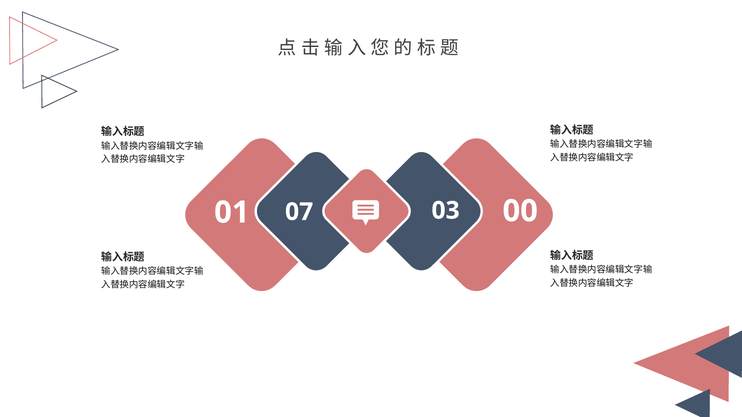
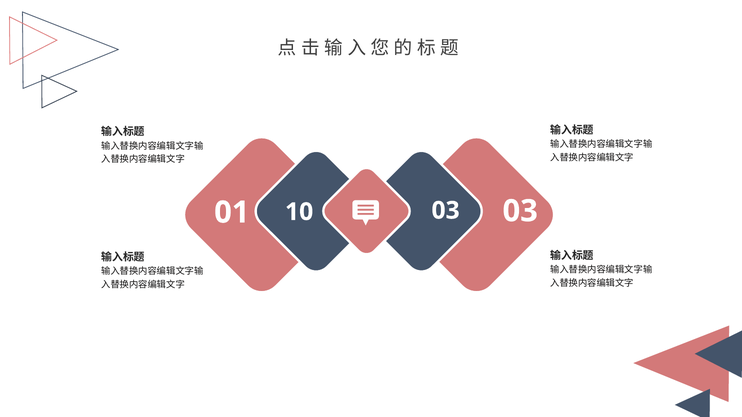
07: 07 -> 10
03 00: 00 -> 03
